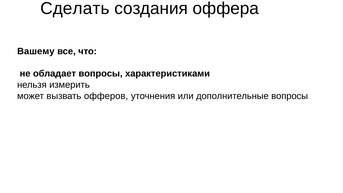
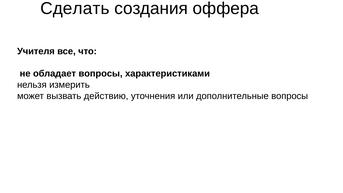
Вашему: Вашему -> Учителя
офферов: офферов -> действию
